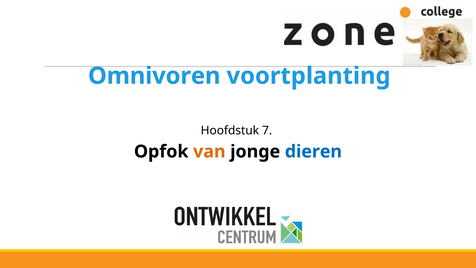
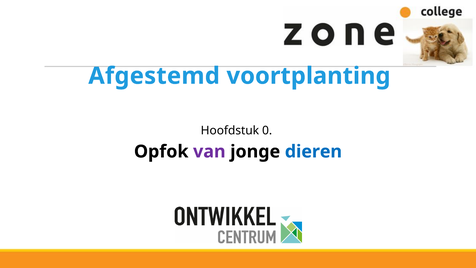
Omnivoren: Omnivoren -> Afgestemd
7: 7 -> 0
van colour: orange -> purple
